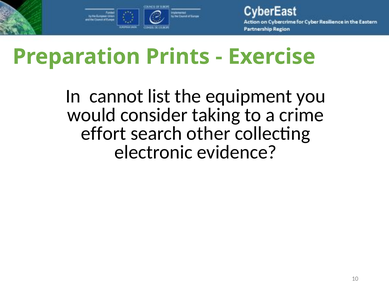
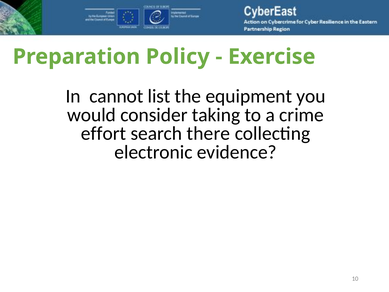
Prints: Prints -> Policy
other: other -> there
